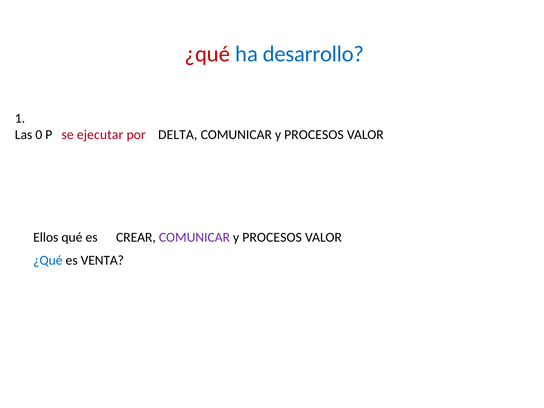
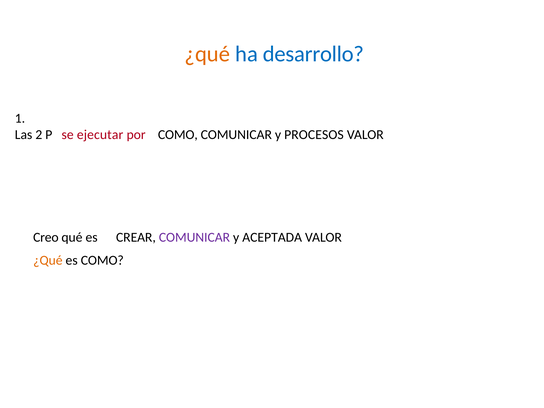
¿qué at (207, 54) colour: red -> orange
0: 0 -> 2
por DELTA: DELTA -> COMO
Ellos: Ellos -> Creo
PROCESOS at (272, 237): PROCESOS -> ACEPTADA
¿Qué at (48, 260) colour: blue -> orange
es VENTA: VENTA -> COMO
